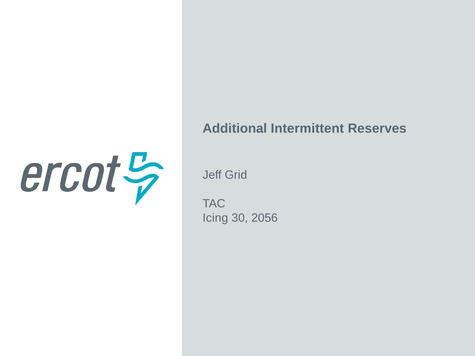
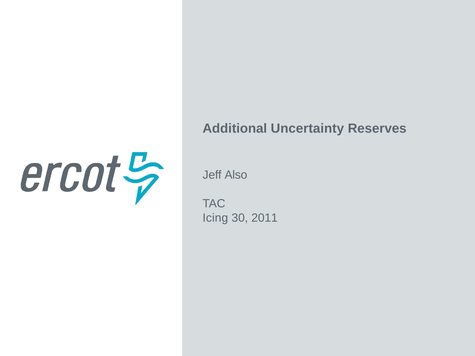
Intermittent: Intermittent -> Uncertainty
Grid: Grid -> Also
2056: 2056 -> 2011
